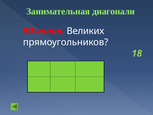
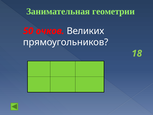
диагонали: диагонали -> геометрии
